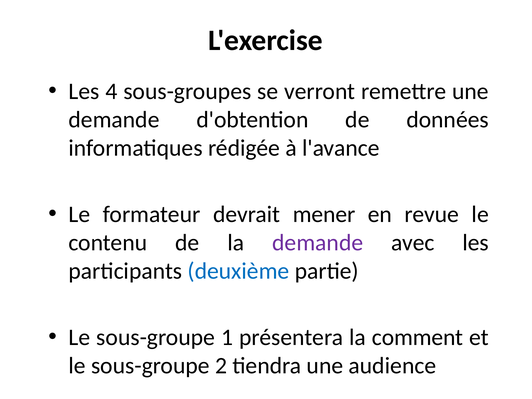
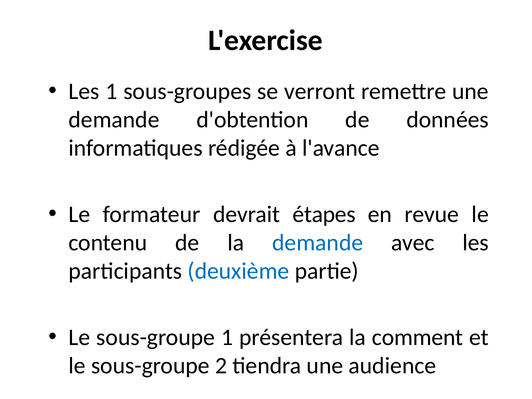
Les 4: 4 -> 1
mener: mener -> étapes
demande at (318, 243) colour: purple -> blue
